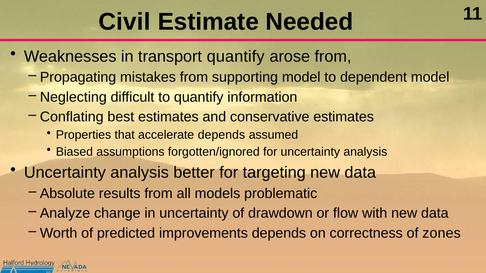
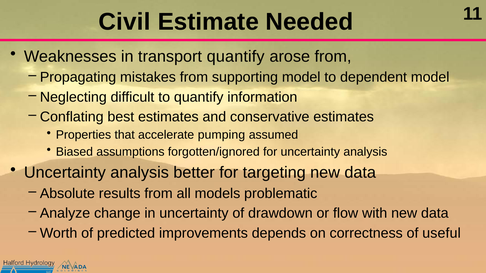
accelerate depends: depends -> pumping
zones: zones -> useful
